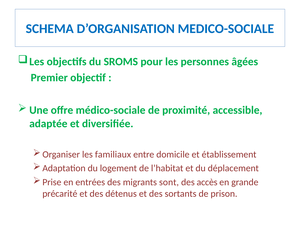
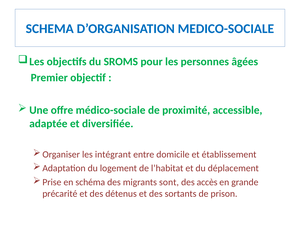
familiaux: familiaux -> intégrant
entrées: entrées -> schéma
